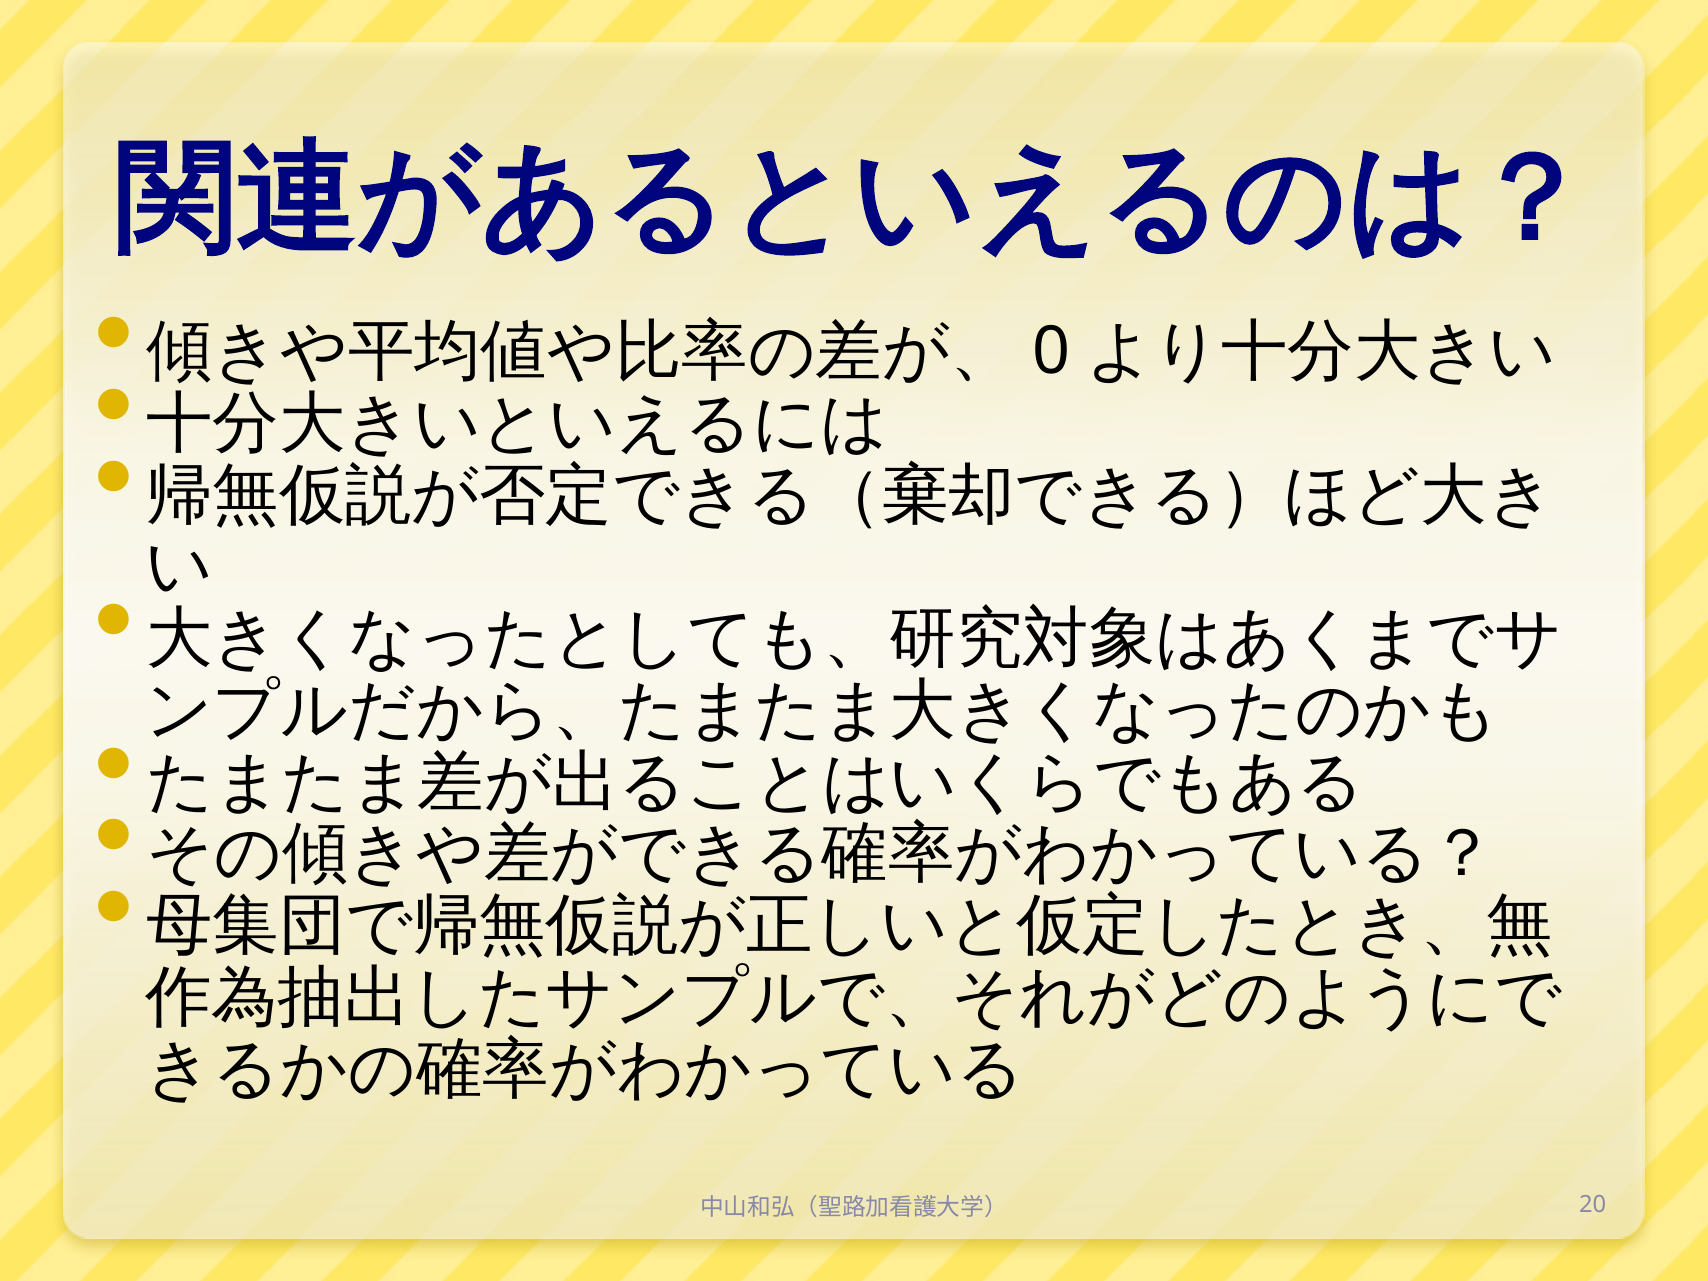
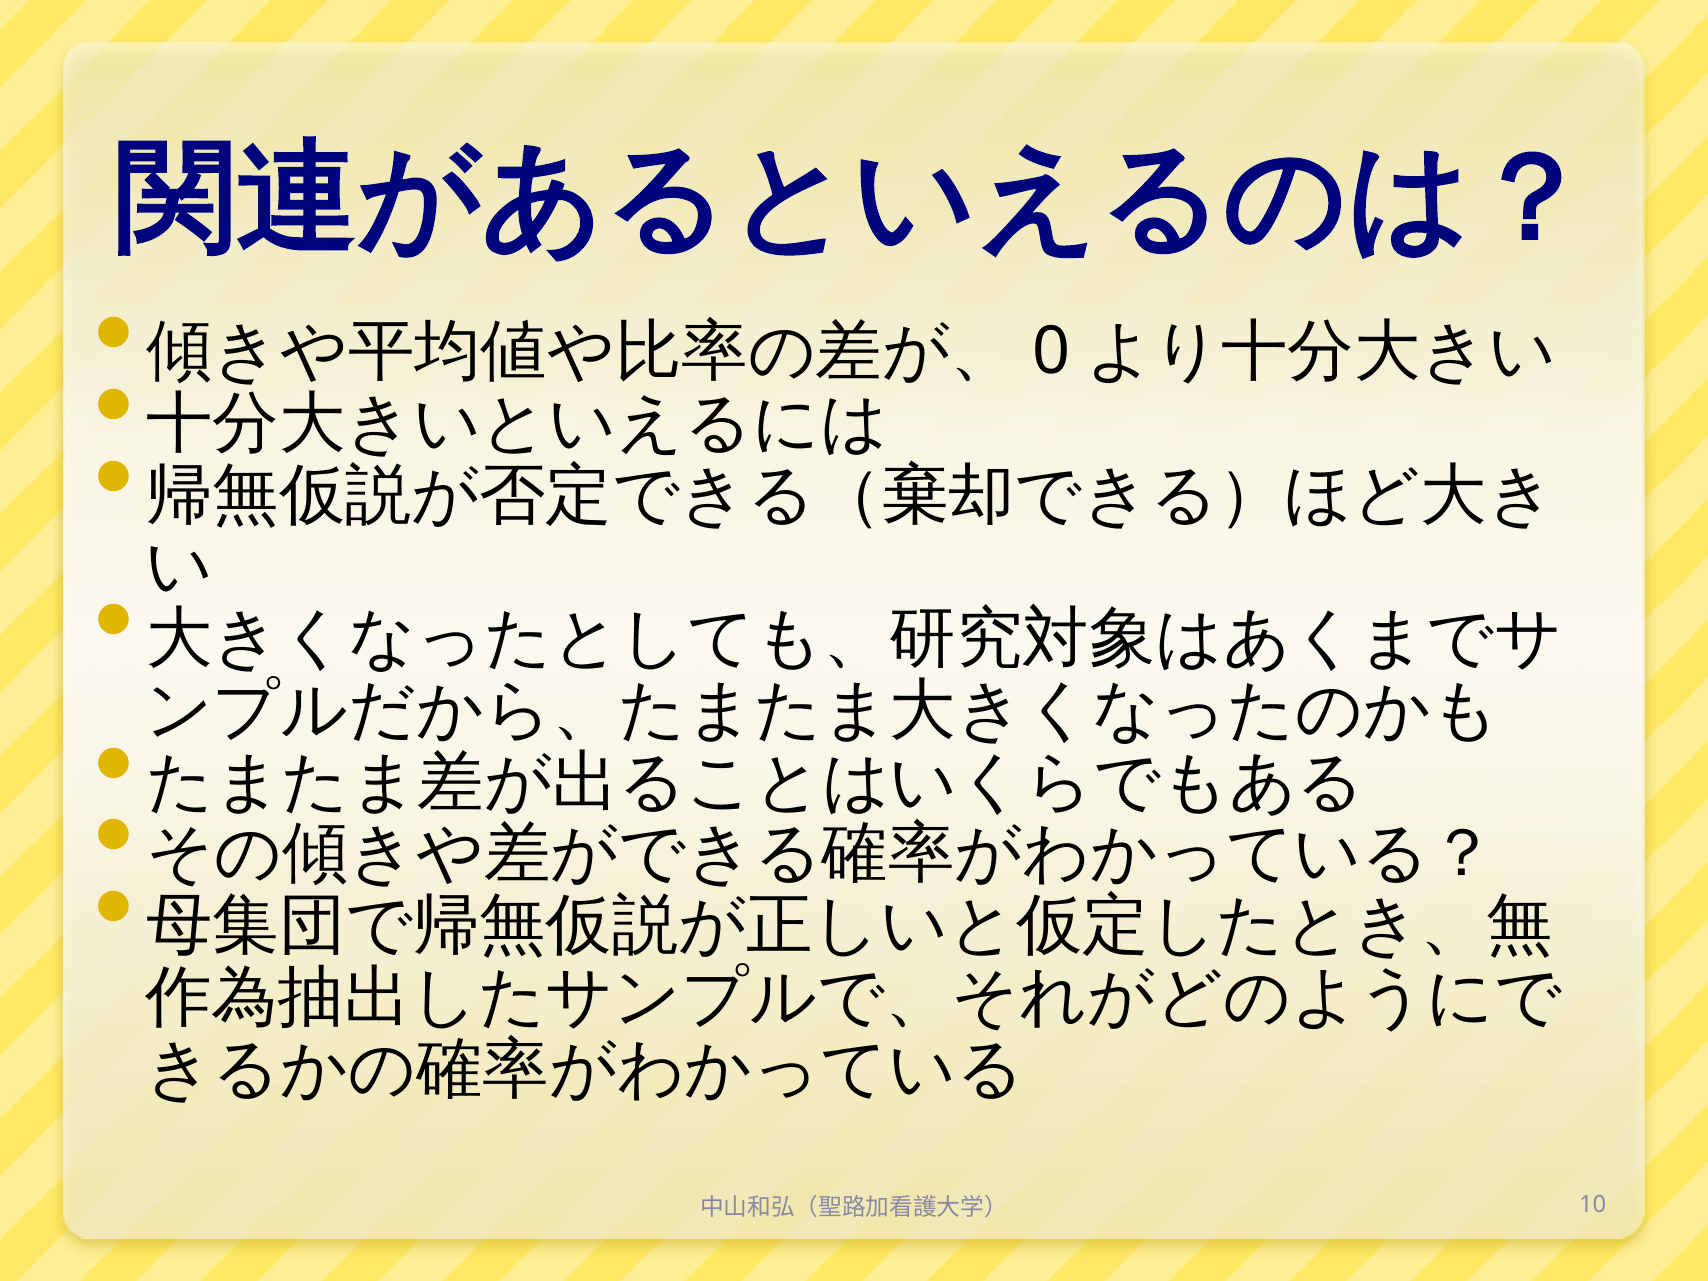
20: 20 -> 10
